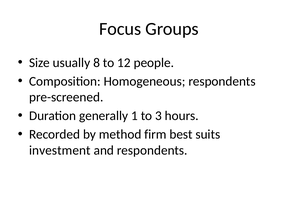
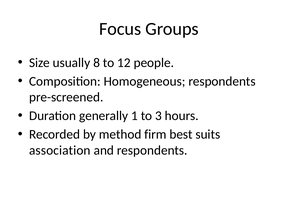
investment: investment -> association
